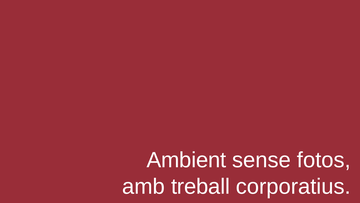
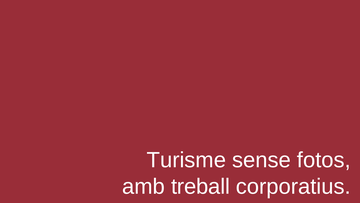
Ambient: Ambient -> Turisme
